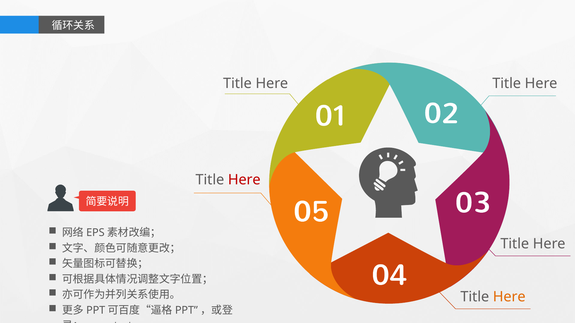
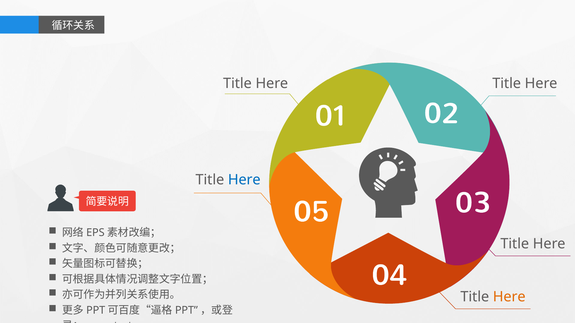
Here at (244, 180) colour: red -> blue
